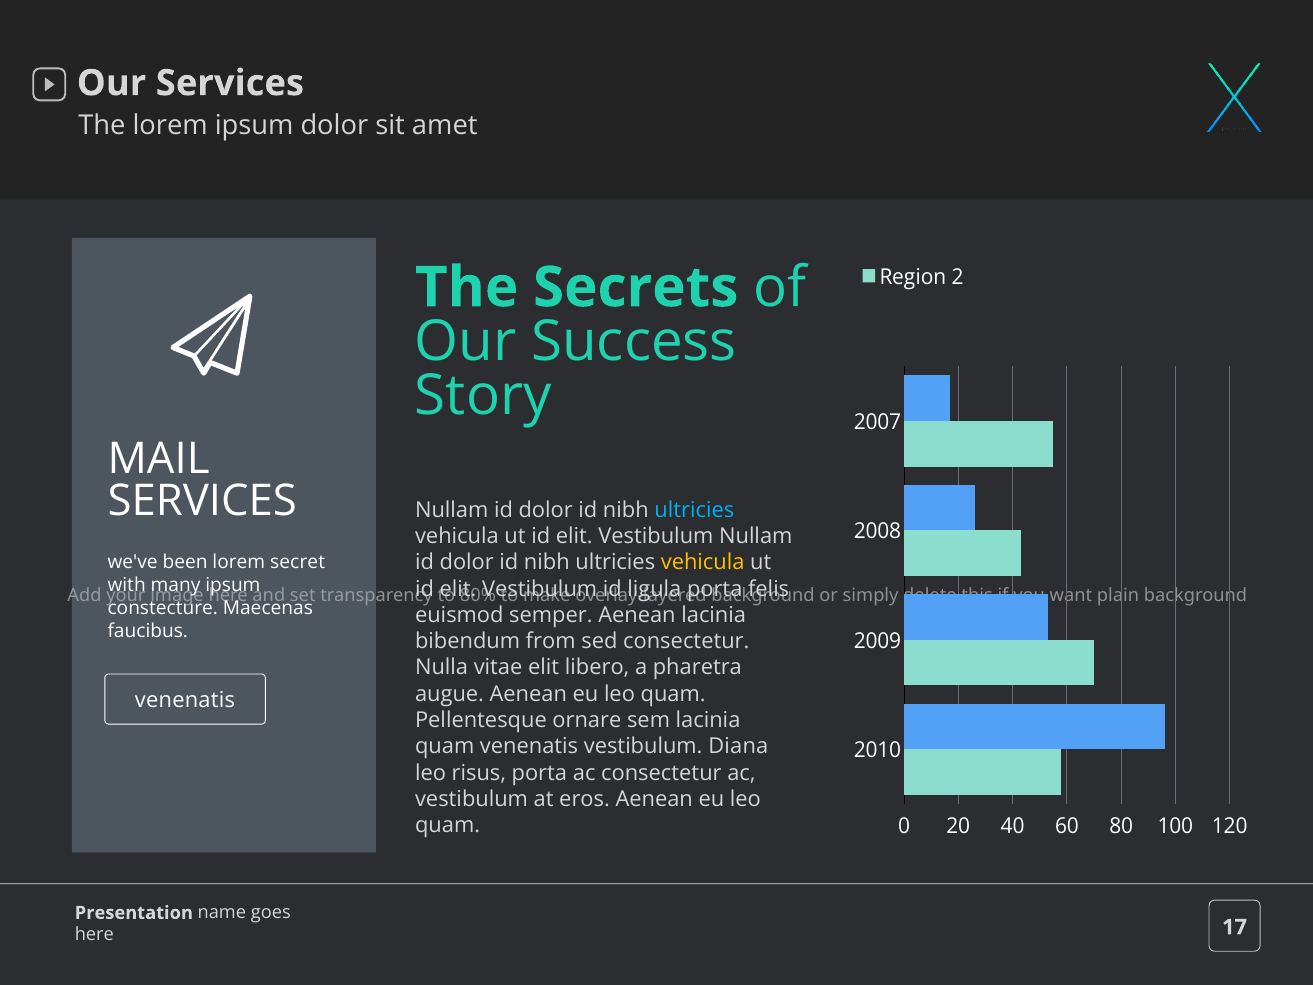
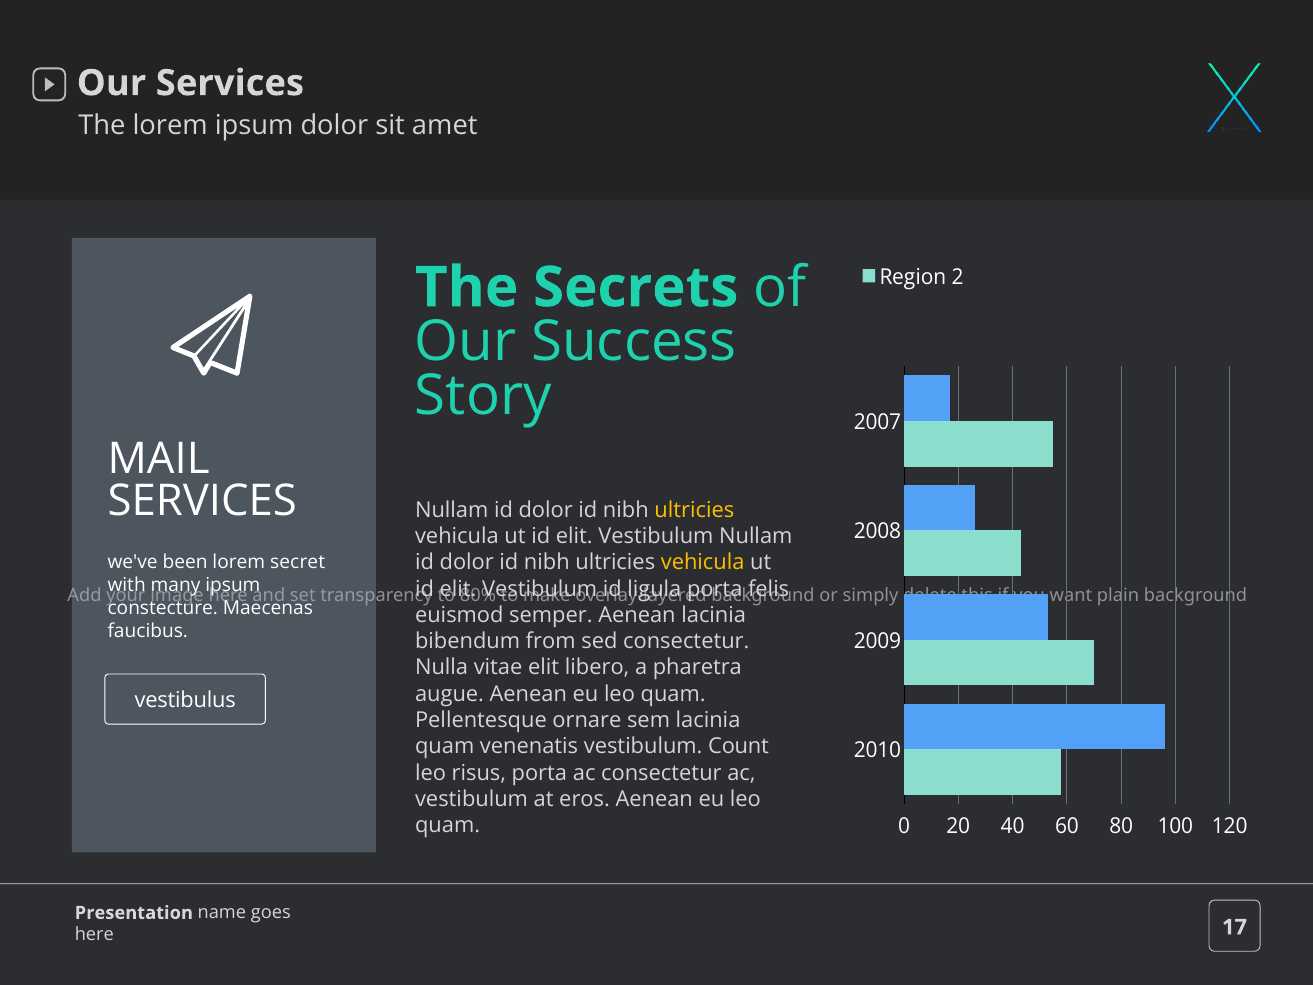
ultricies at (694, 510) colour: light blue -> yellow
venenatis at (185, 700): venenatis -> vestibulus
Diana: Diana -> Count
